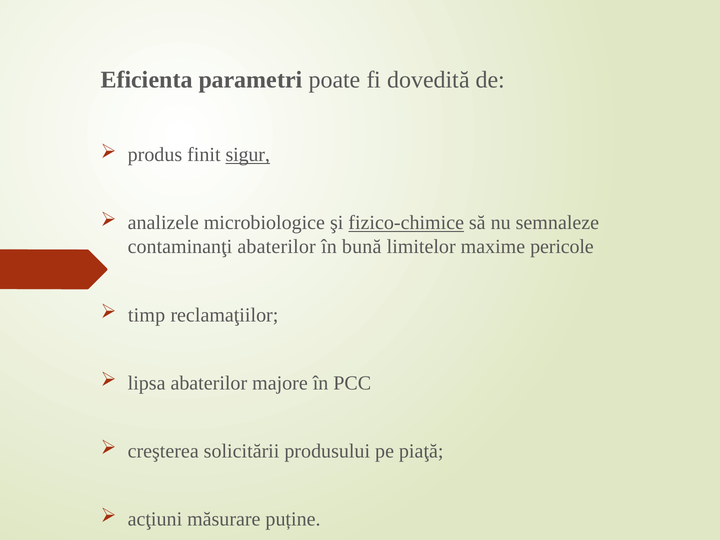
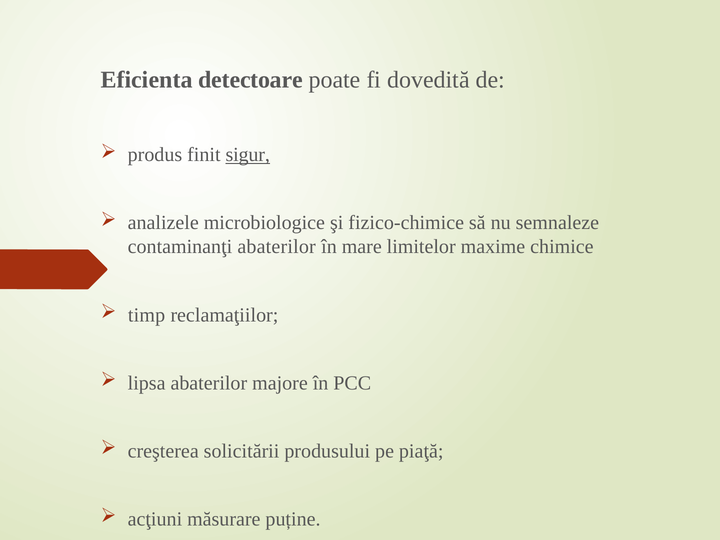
parametri: parametri -> detectoare
fizico-chimice underline: present -> none
bună: bună -> mare
pericole: pericole -> chimice
